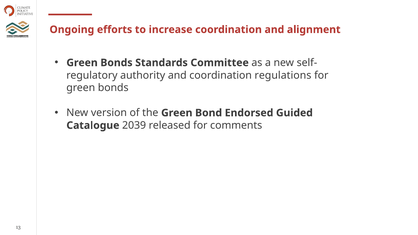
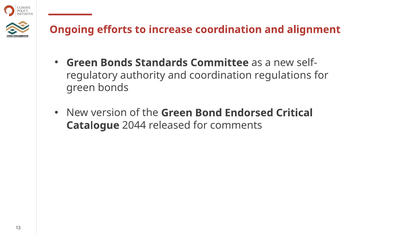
Guided: Guided -> Critical
2039: 2039 -> 2044
